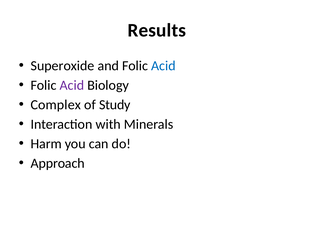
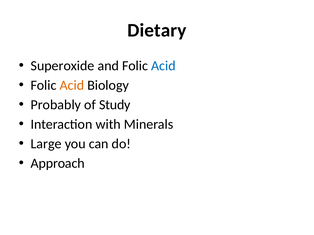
Results: Results -> Dietary
Acid at (72, 85) colour: purple -> orange
Complex: Complex -> Probably
Harm: Harm -> Large
